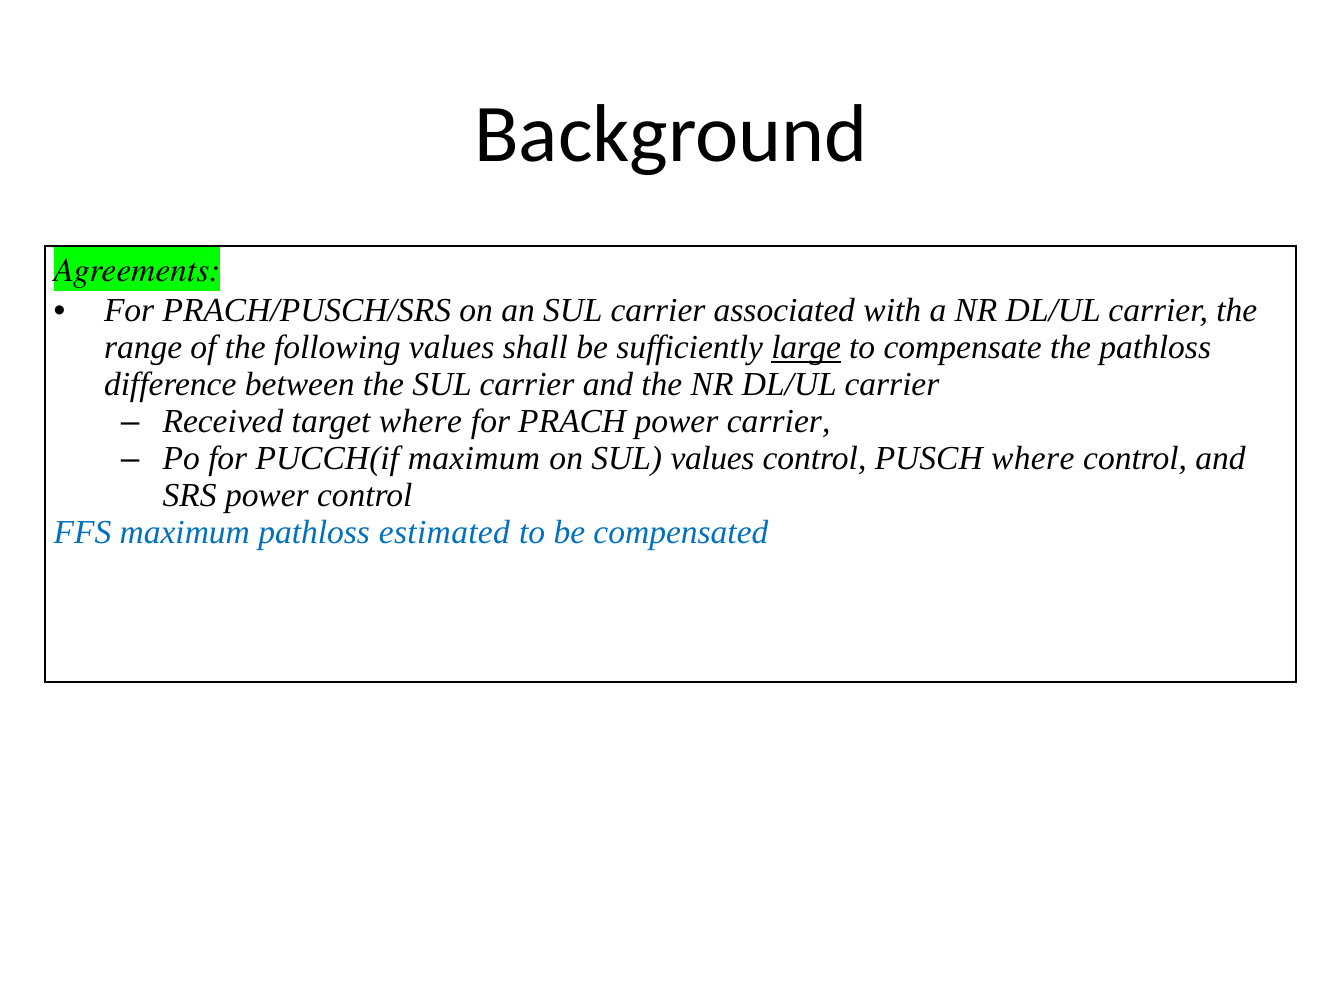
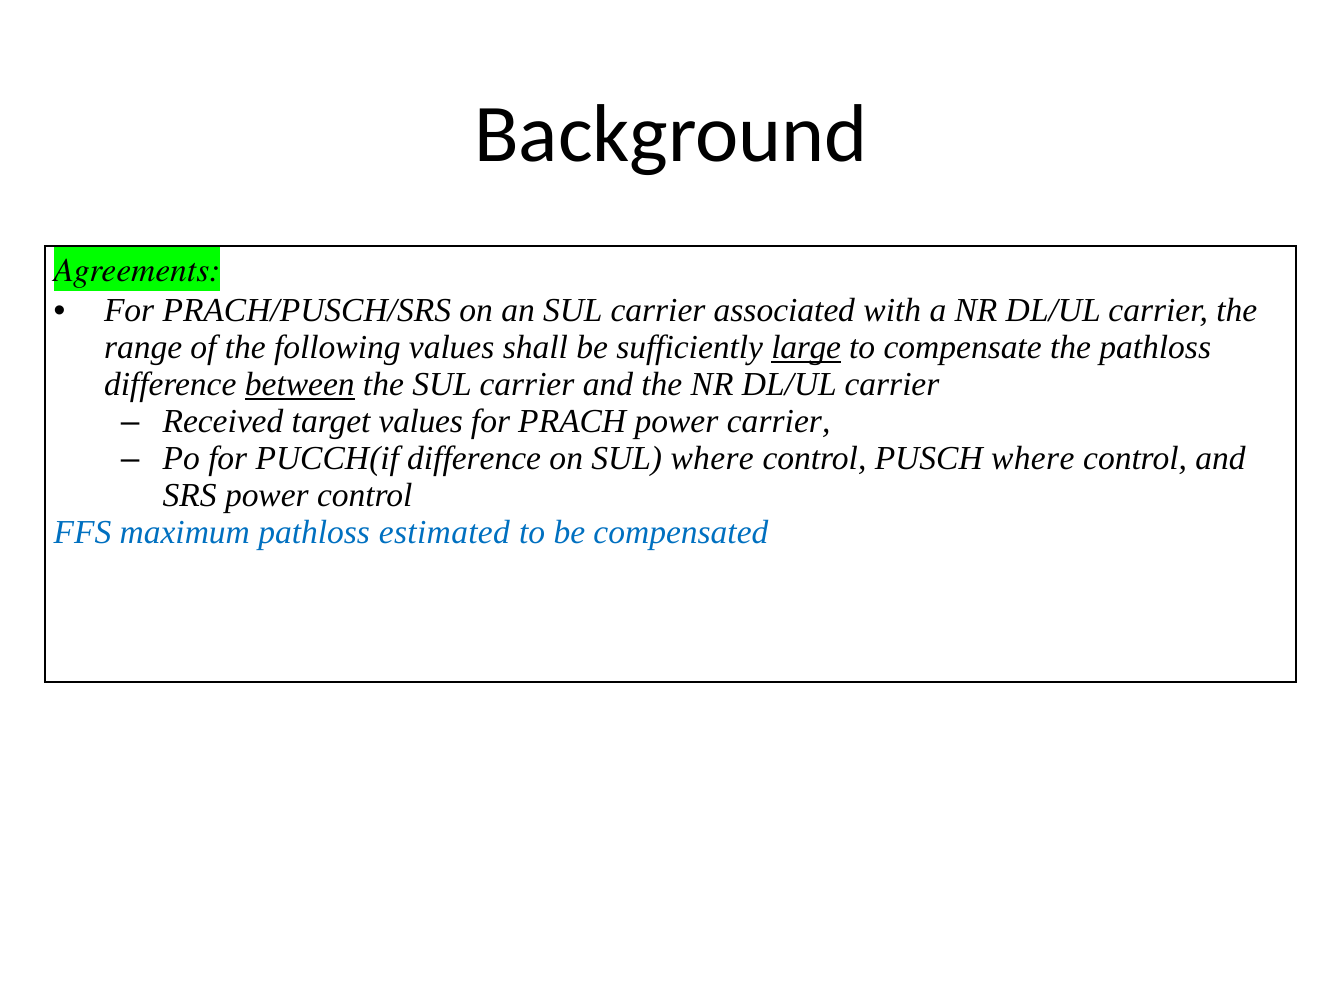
between underline: none -> present
target where: where -> values
PUCCH(if maximum: maximum -> difference
SUL values: values -> where
